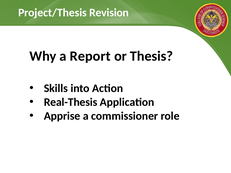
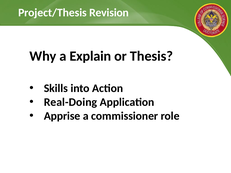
Report: Report -> Explain
Real-Thesis: Real-Thesis -> Real-Doing
